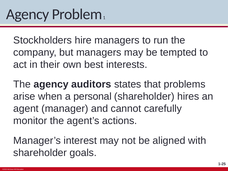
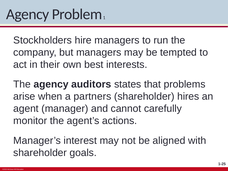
personal: personal -> partners
